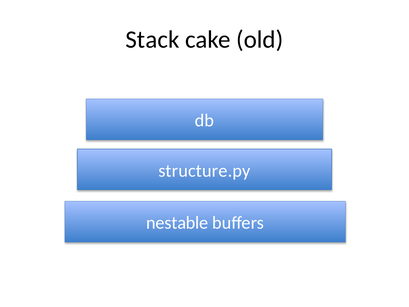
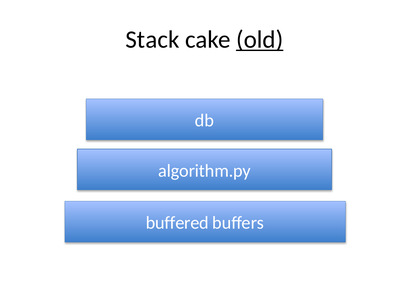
old underline: none -> present
structure.py: structure.py -> algorithm.py
nestable: nestable -> buffered
